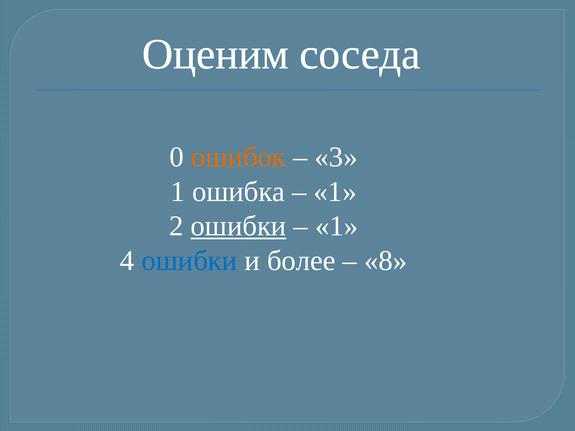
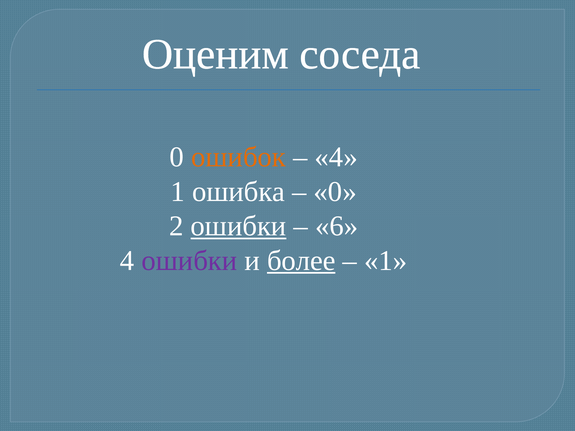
3 at (336, 157): 3 -> 4
1 at (335, 192): 1 -> 0
1 at (337, 226): 1 -> 6
ошибки at (189, 261) colour: blue -> purple
более underline: none -> present
8 at (386, 261): 8 -> 1
